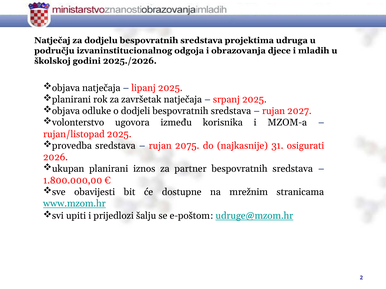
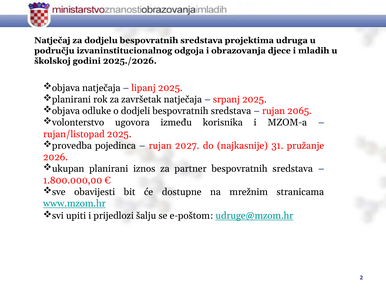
2027: 2027 -> 2065
provedba sredstava: sredstava -> pojedinca
2075: 2075 -> 2027
osigurati: osigurati -> pružanje
